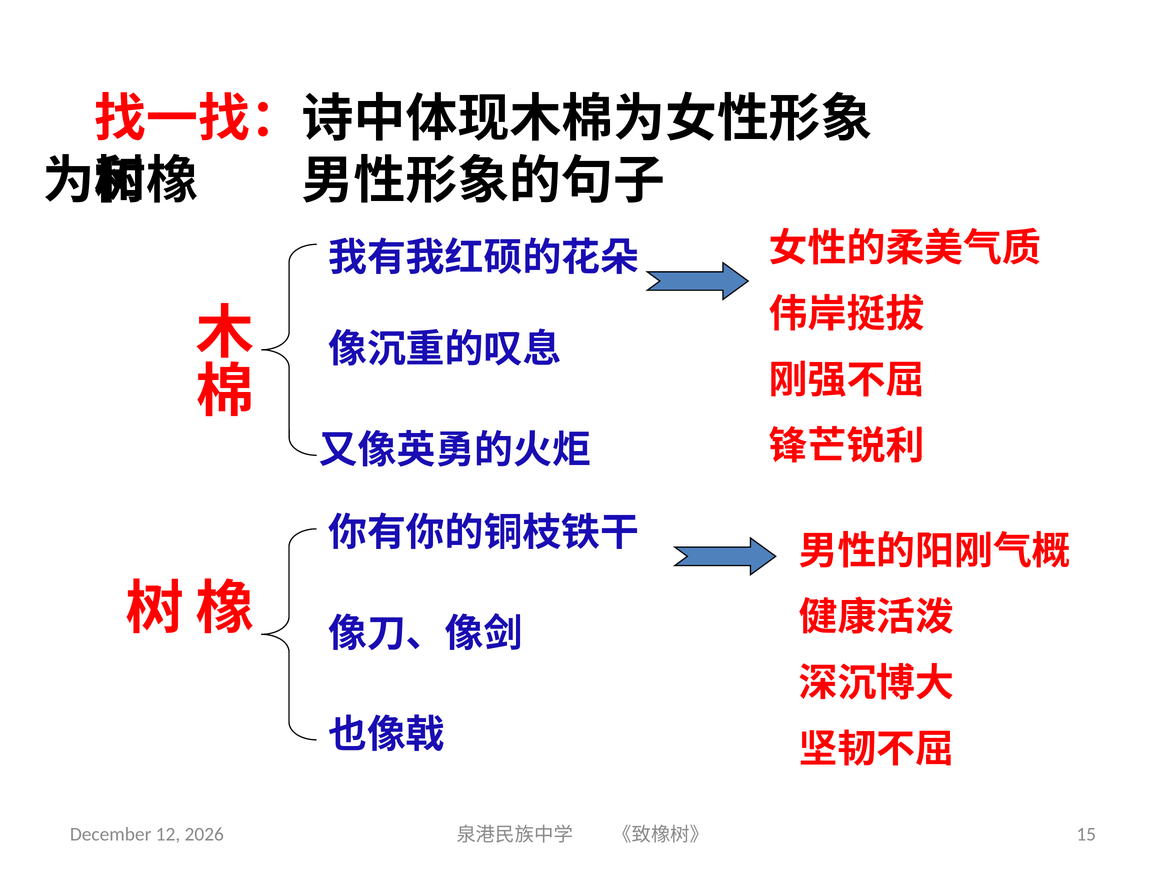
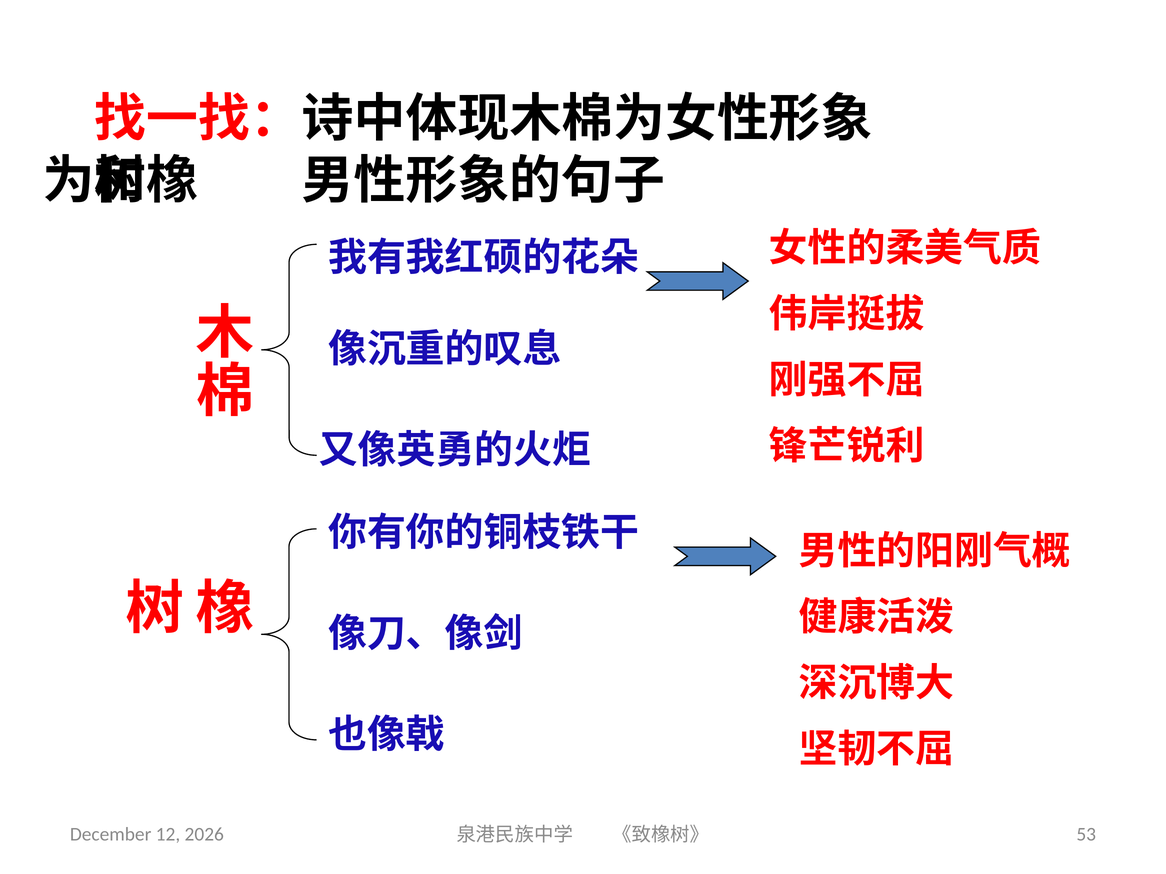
15: 15 -> 53
